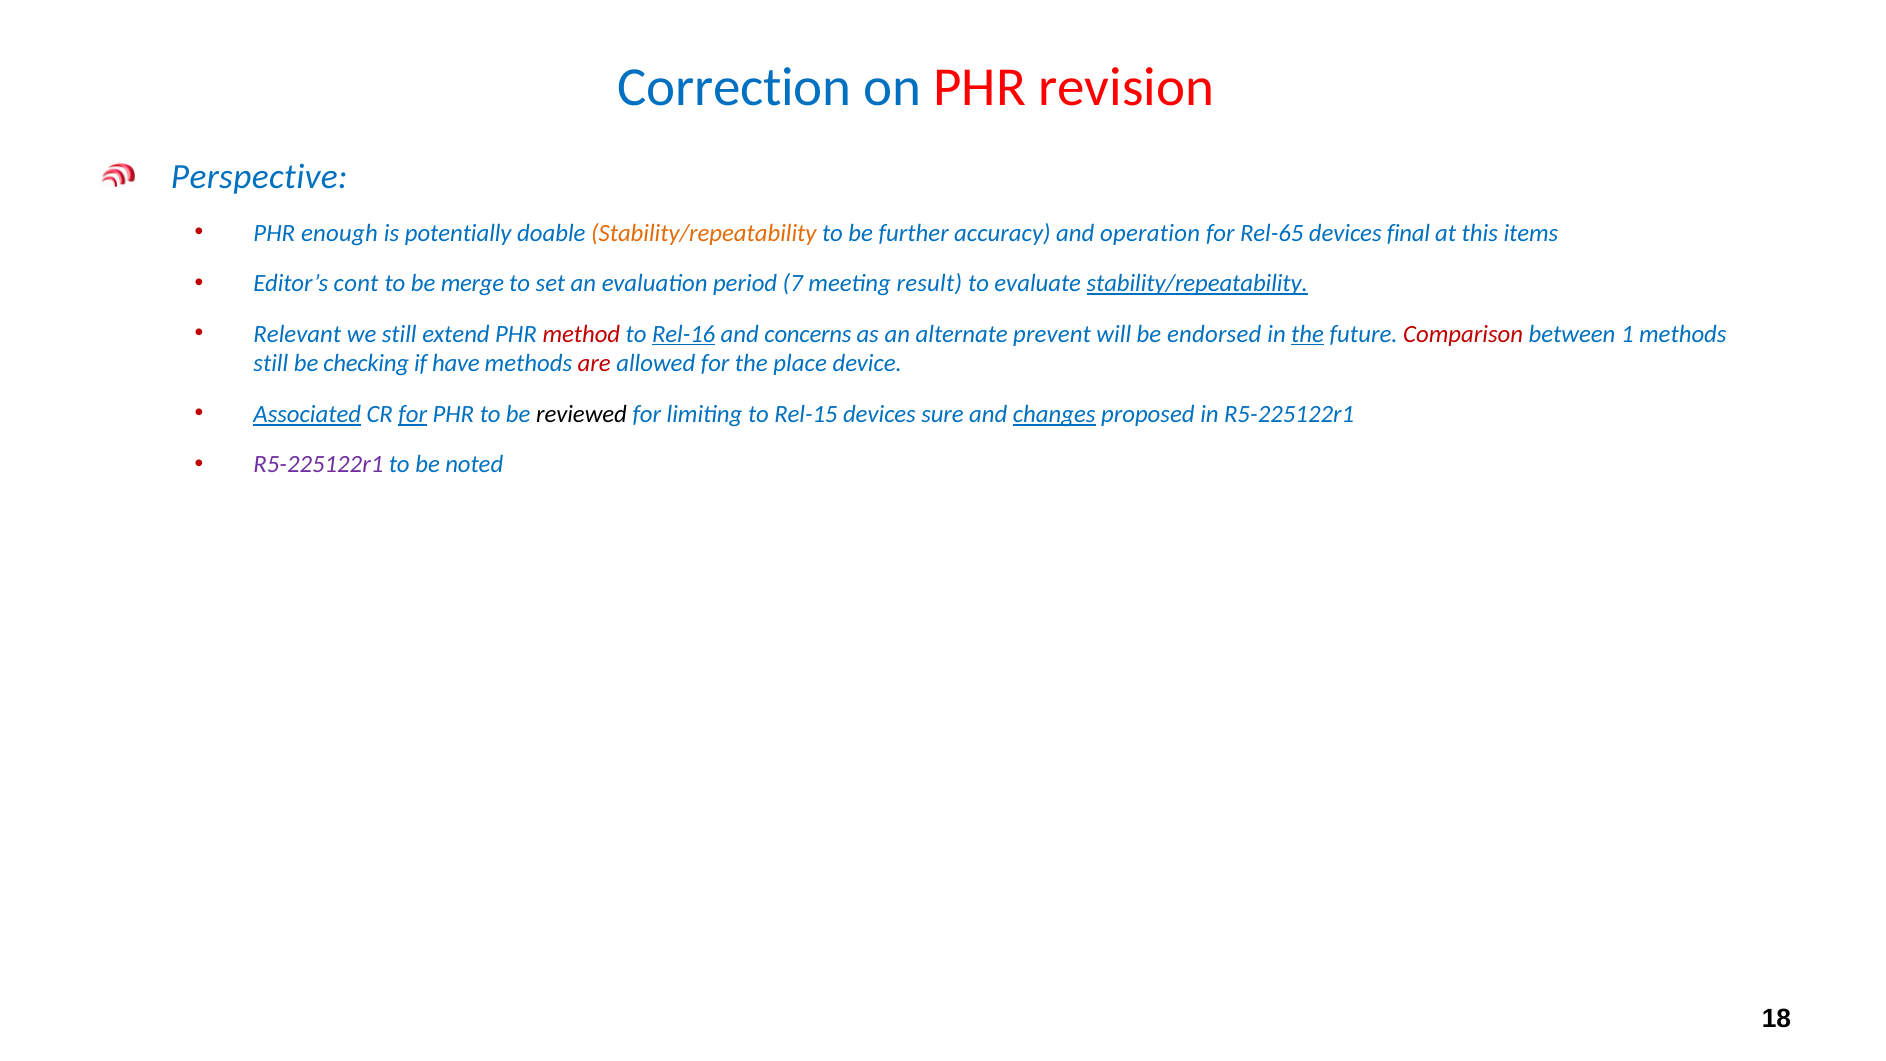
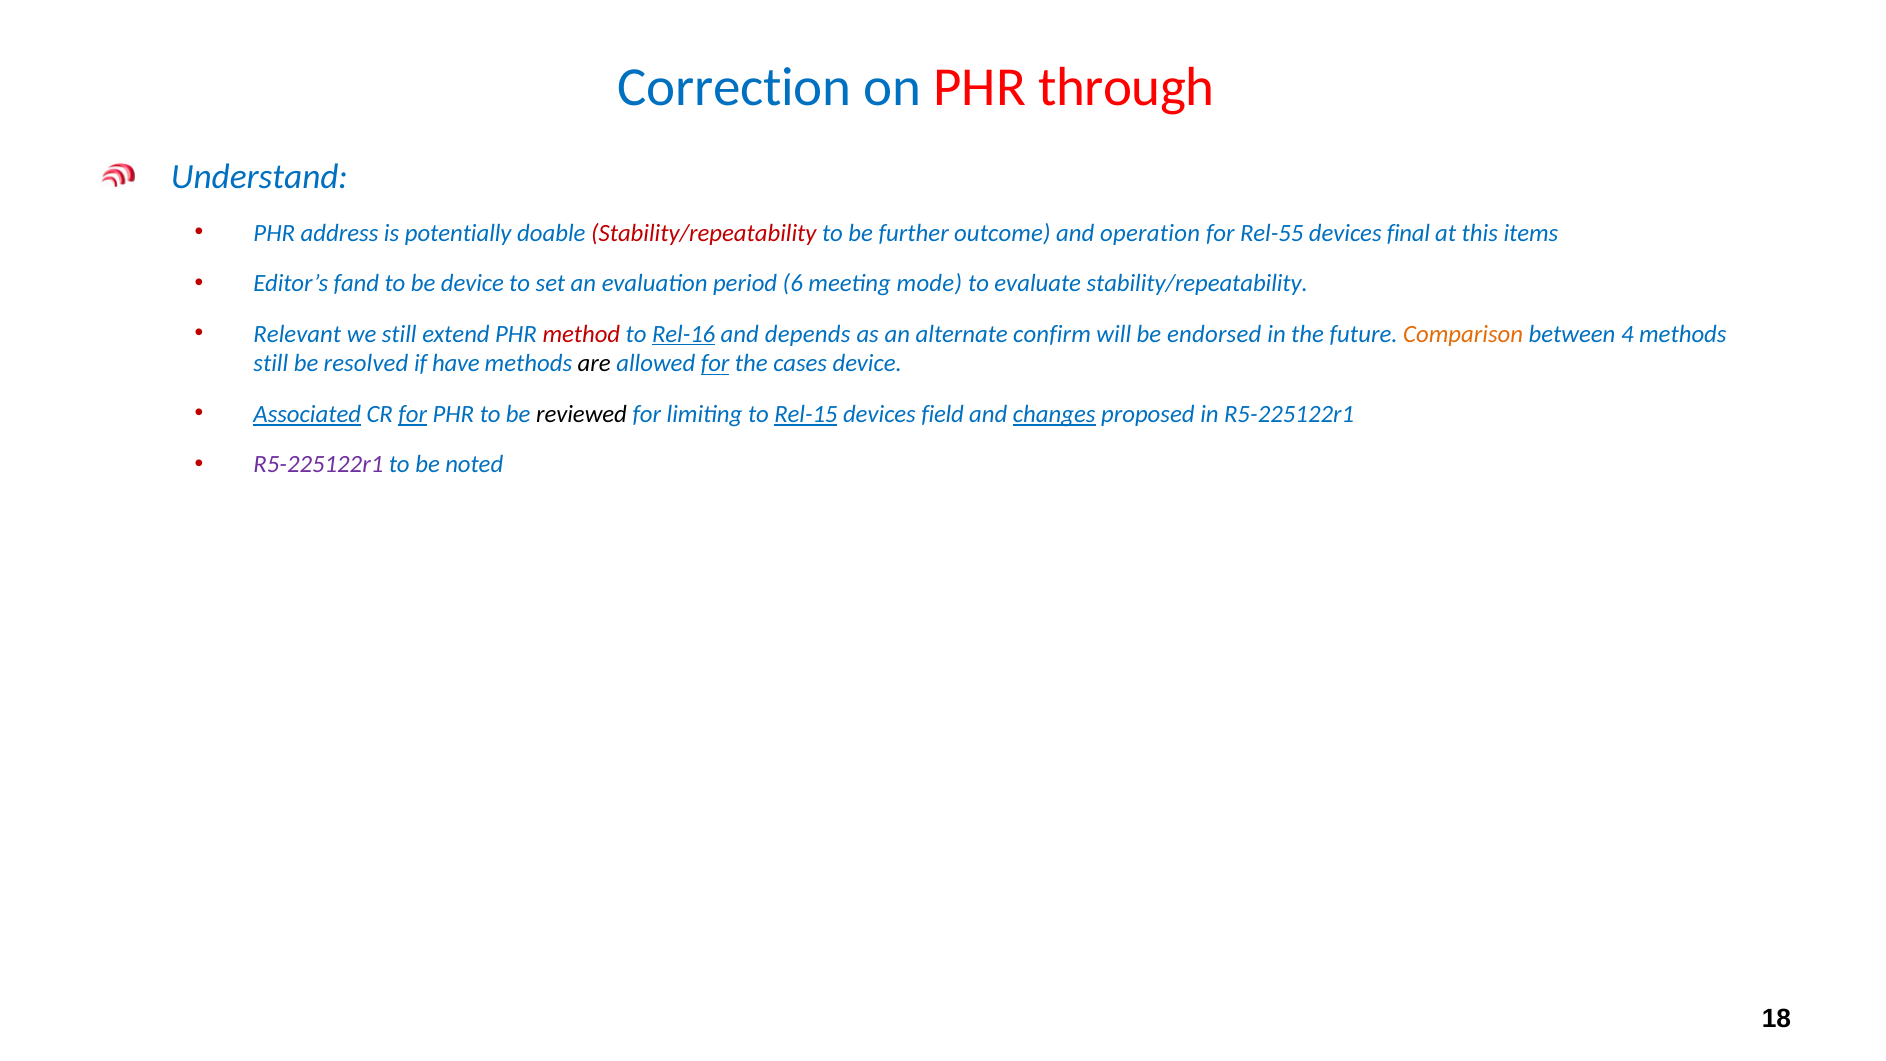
revision: revision -> through
Perspective: Perspective -> Understand
enough: enough -> address
Stability/repeatability at (704, 233) colour: orange -> red
accuracy: accuracy -> outcome
Rel-65: Rel-65 -> Rel-55
cont: cont -> fand
be merge: merge -> device
7: 7 -> 6
result: result -> mode
stability/repeatability at (1197, 284) underline: present -> none
concerns: concerns -> depends
prevent: prevent -> confirm
the at (1308, 334) underline: present -> none
Comparison colour: red -> orange
1: 1 -> 4
checking: checking -> resolved
are colour: red -> black
for at (715, 364) underline: none -> present
place: place -> cases
Rel-15 underline: none -> present
sure: sure -> field
